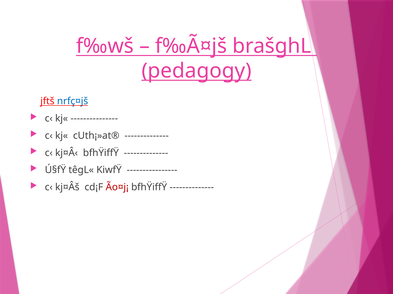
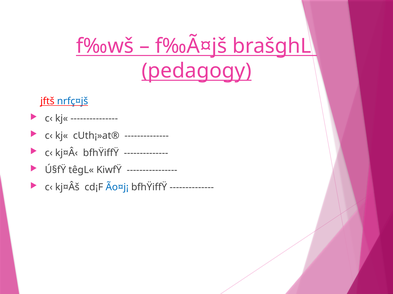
Ão¤j¡ colour: red -> blue
